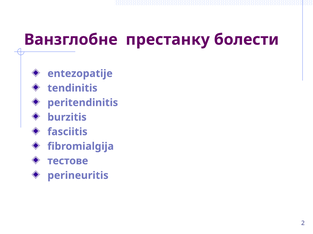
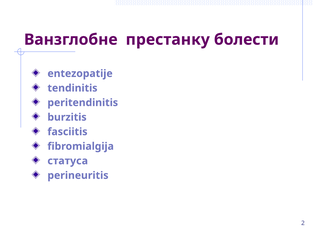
тестове: тестове -> статуса
